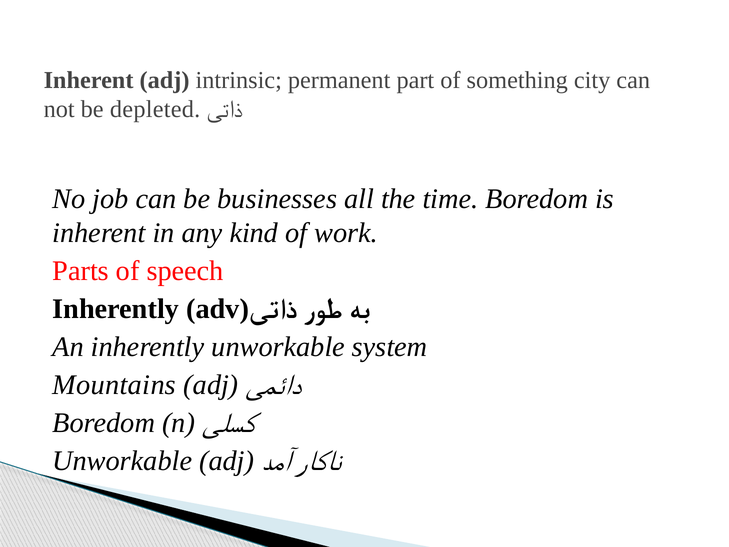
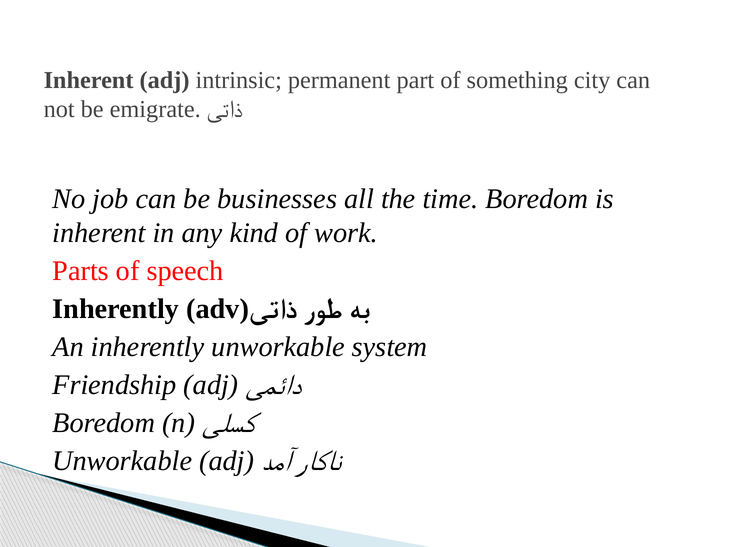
depleted: depleted -> emigrate
Mountains: Mountains -> Friendship
